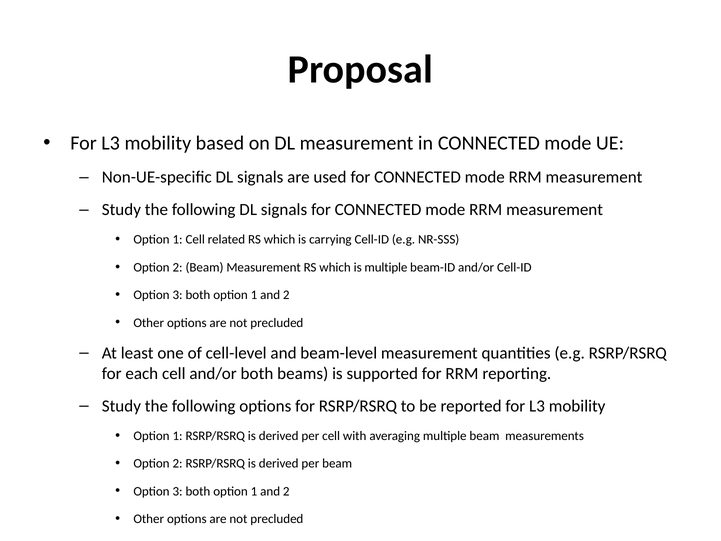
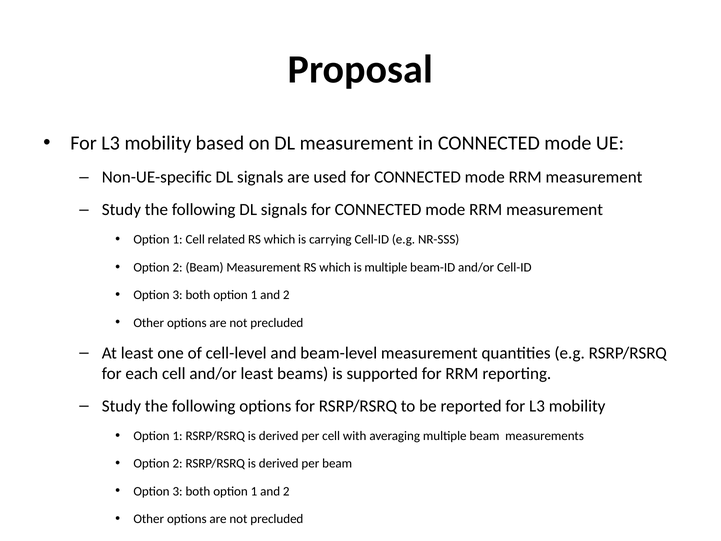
and/or both: both -> least
